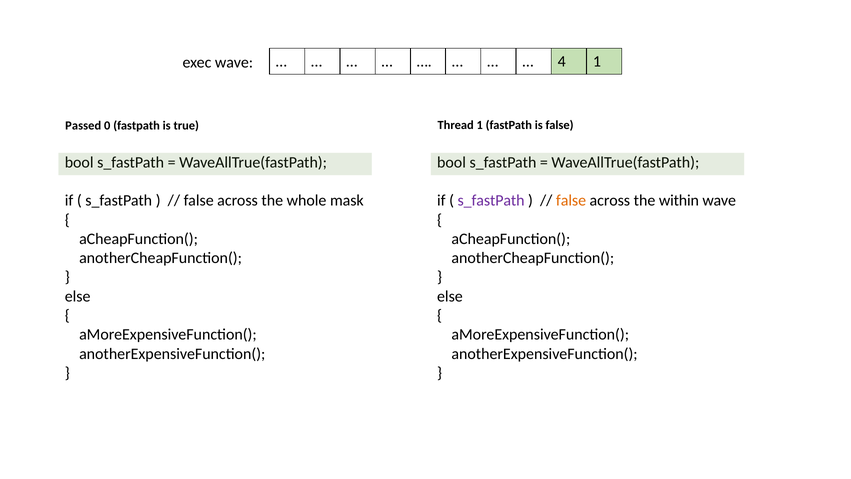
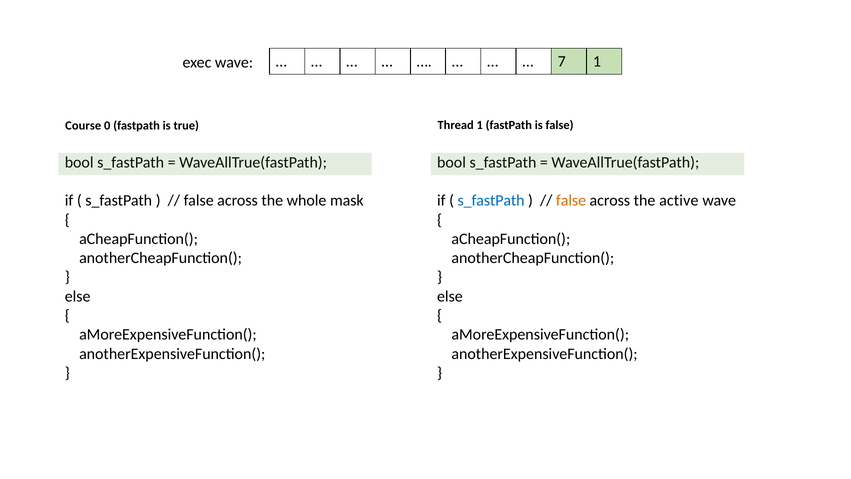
4: 4 -> 7
Passed: Passed -> Course
s_fastPath at (491, 200) colour: purple -> blue
within: within -> active
